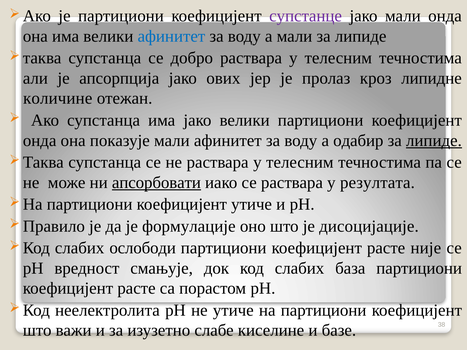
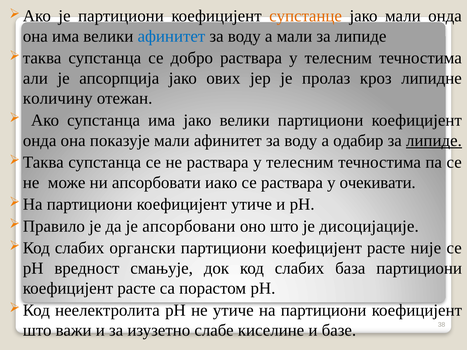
супстанце colour: purple -> orange
количине: количине -> количину
апсорбовати underline: present -> none
резултата: резултата -> очекивати
формулације: формулације -> апсорбовани
ослободи: ослободи -> органски
